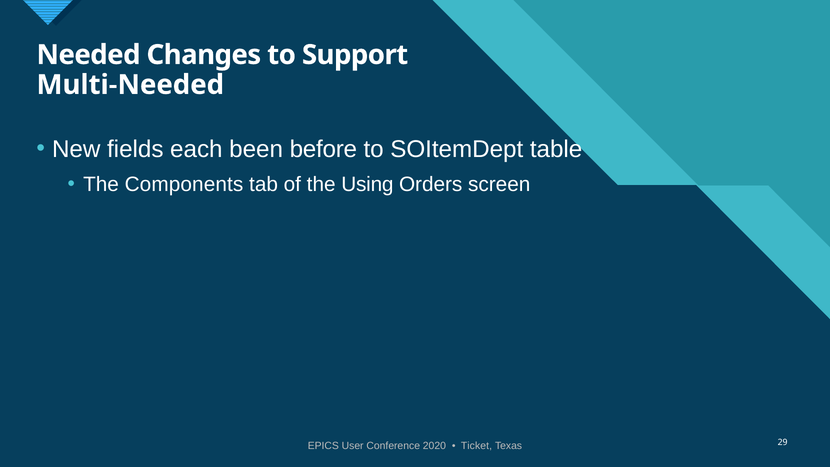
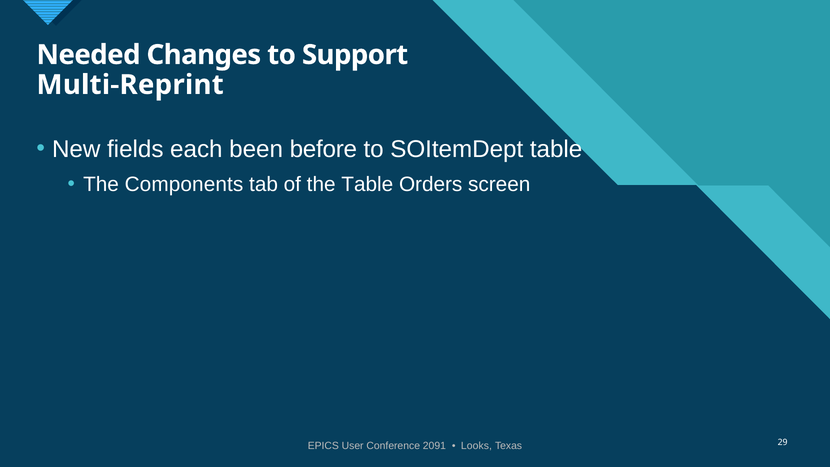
Multi-Needed: Multi-Needed -> Multi-Reprint
the Using: Using -> Table
2020: 2020 -> 2091
Ticket: Ticket -> Looks
